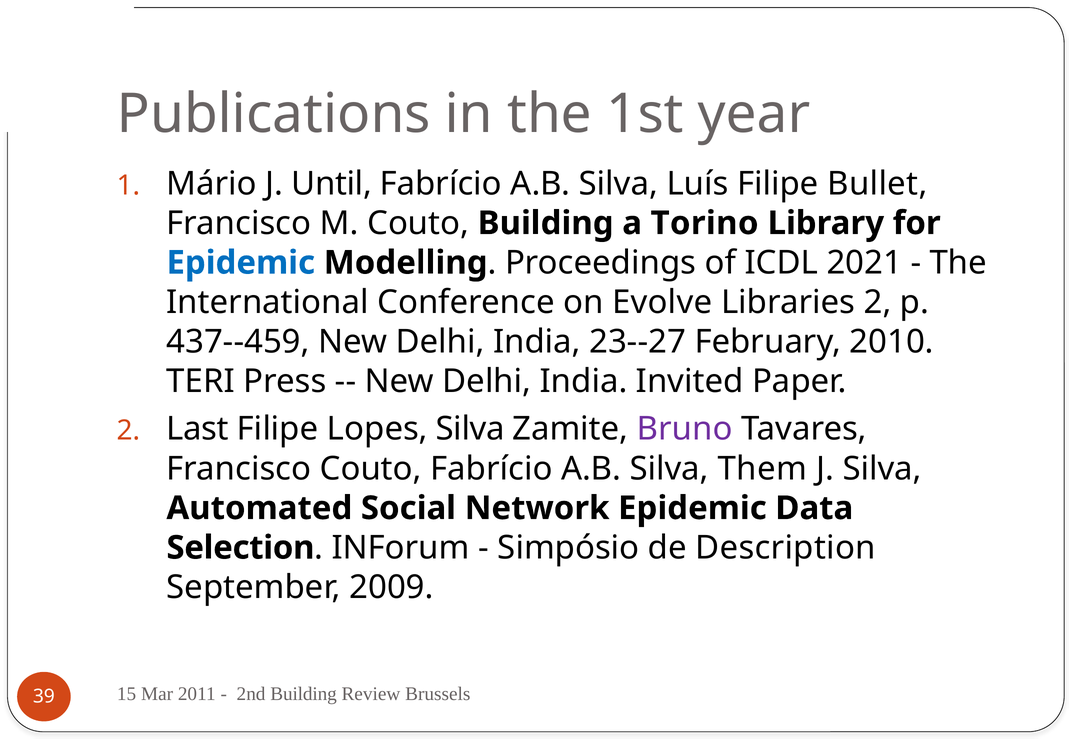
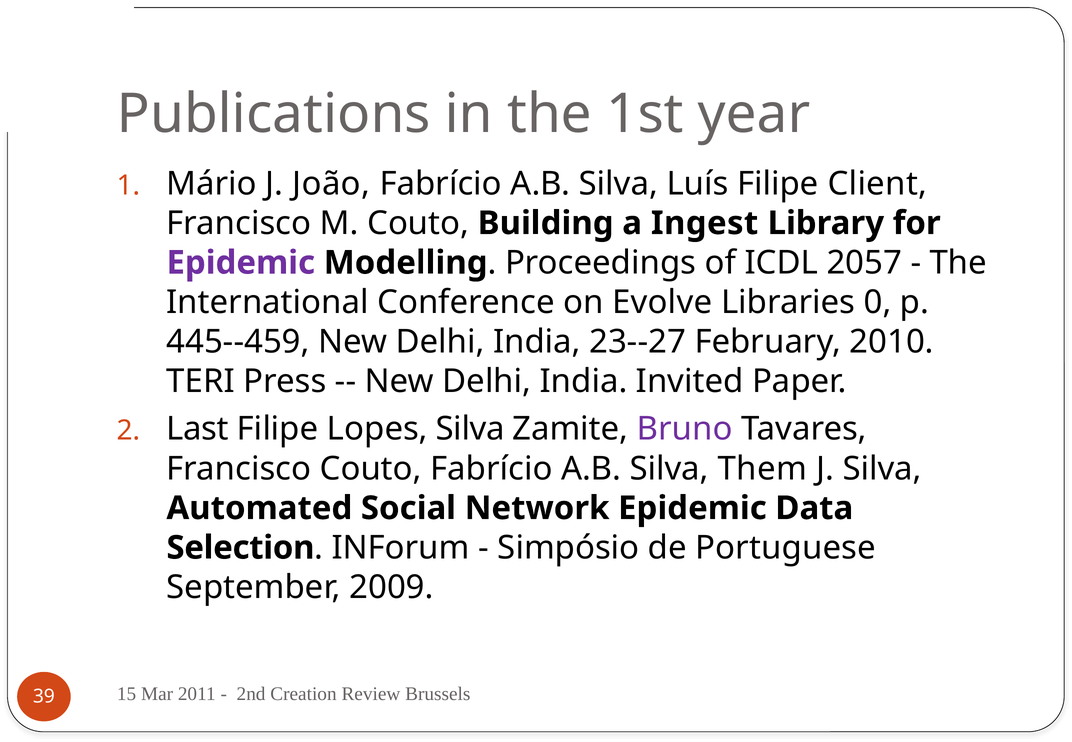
Until: Until -> João
Bullet: Bullet -> Client
Torino: Torino -> Ingest
Epidemic at (241, 263) colour: blue -> purple
2021: 2021 -> 2057
Libraries 2: 2 -> 0
437--459: 437--459 -> 445--459
Description: Description -> Portuguese
2nd Building: Building -> Creation
